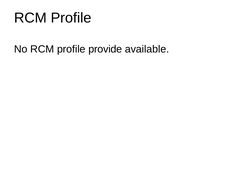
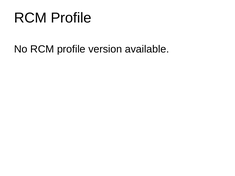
provide: provide -> version
